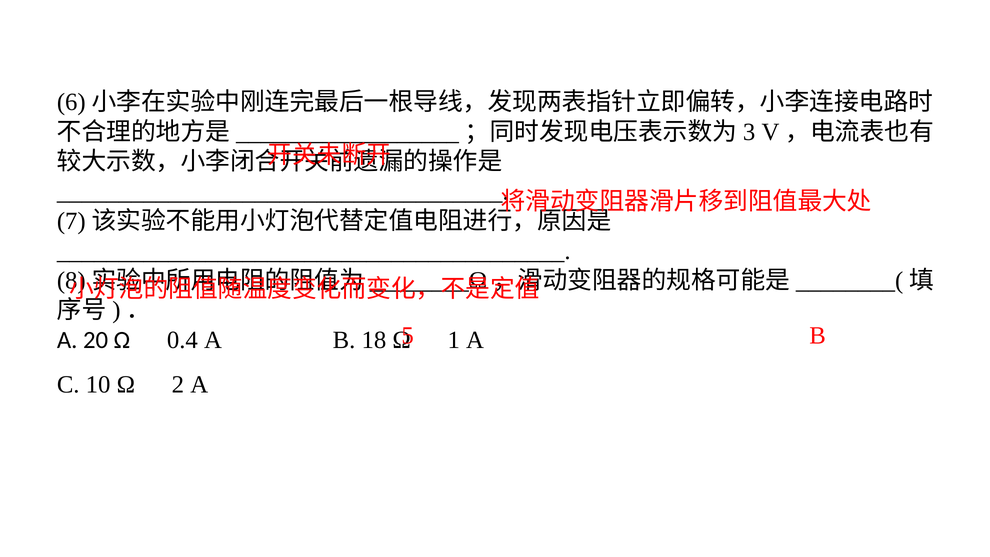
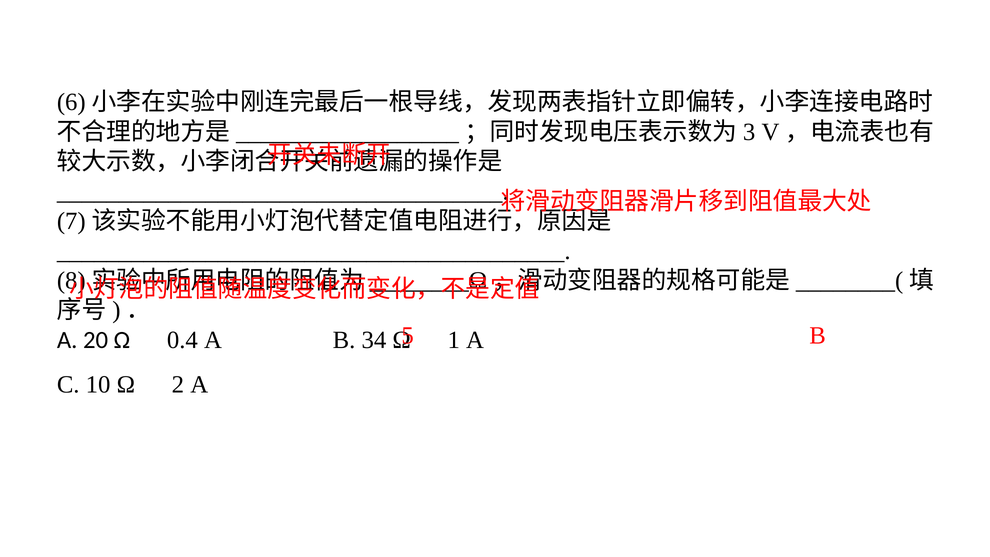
18: 18 -> 34
